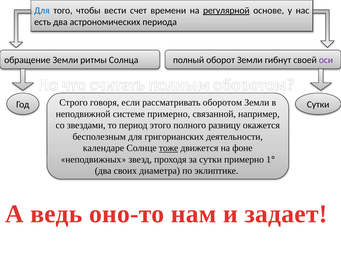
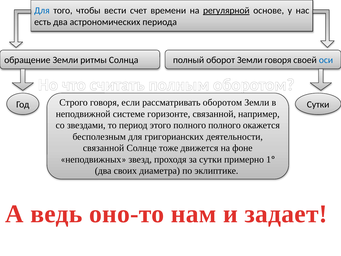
Земли гибнут: гибнут -> говоря
оси colour: purple -> blue
системе примерно: примерно -> горизонте
полного разницу: разницу -> полного
календаре at (104, 148): календаре -> связанной
тоже underline: present -> none
